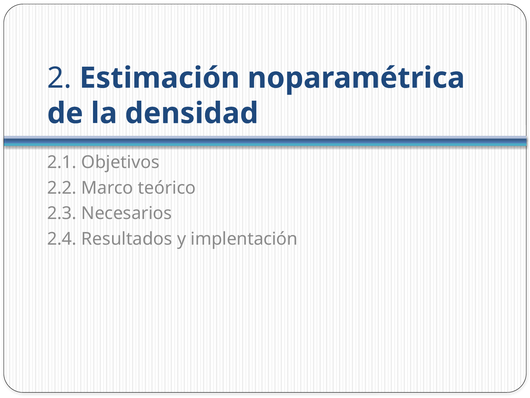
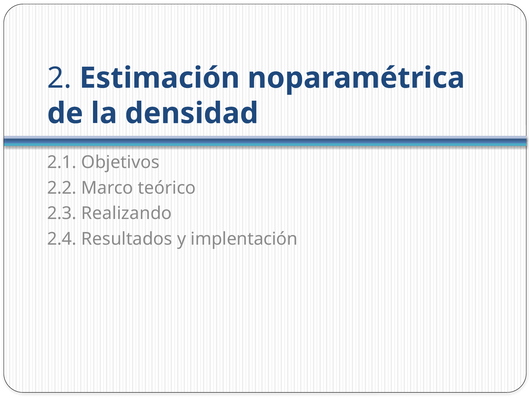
Necesarios: Necesarios -> Realizando
